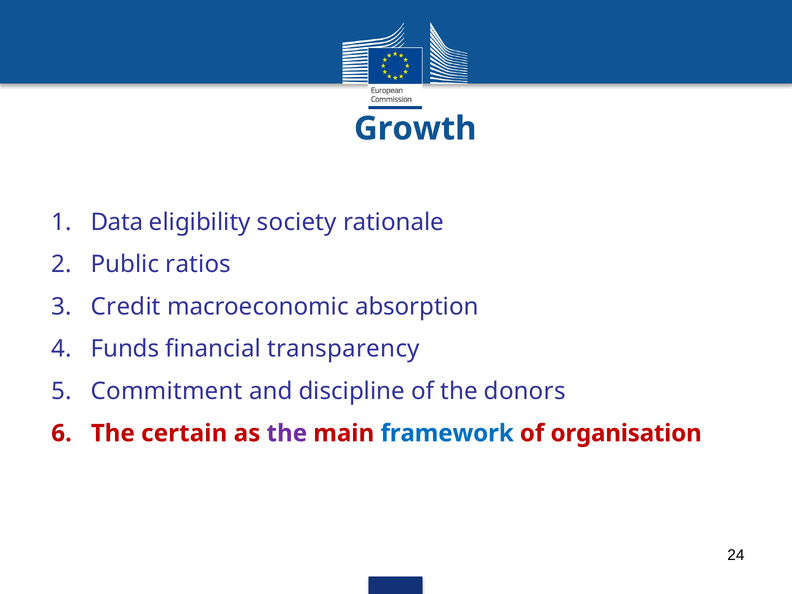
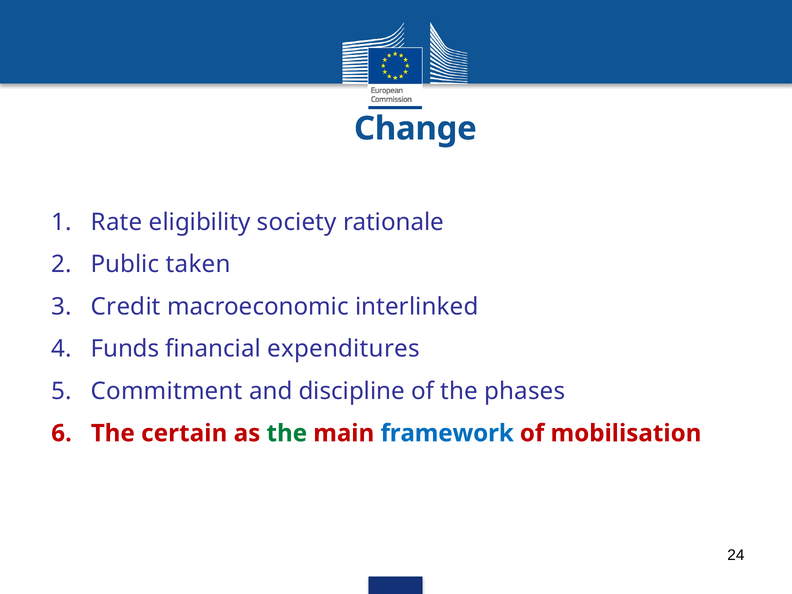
Growth: Growth -> Change
Data: Data -> Rate
ratios: ratios -> taken
absorption: absorption -> interlinked
transparency: transparency -> expenditures
donors: donors -> phases
the at (287, 433) colour: purple -> green
organisation: organisation -> mobilisation
